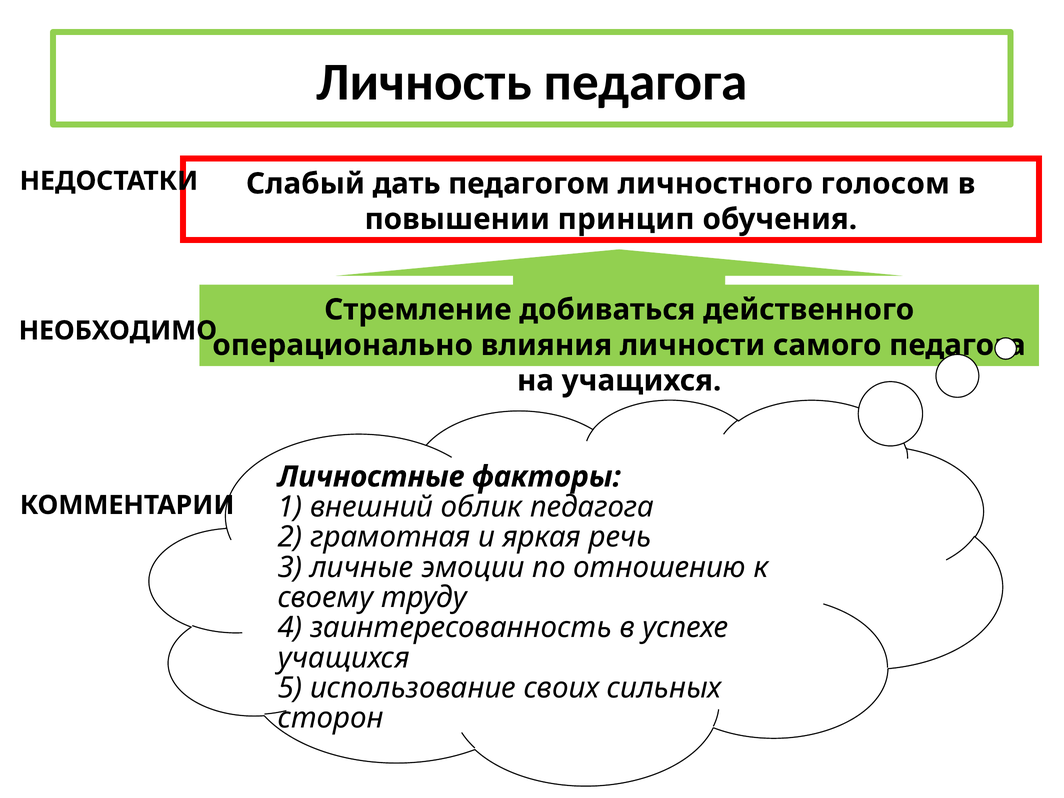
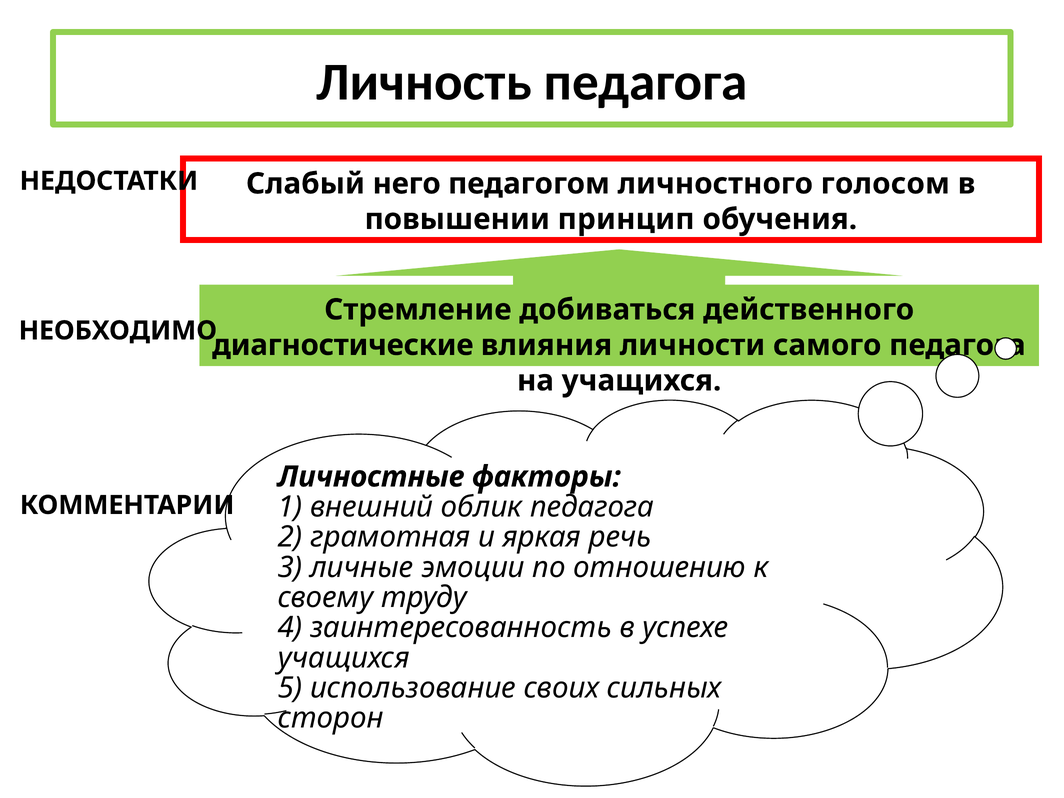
дать: дать -> него
операционально: операционально -> диагностические
